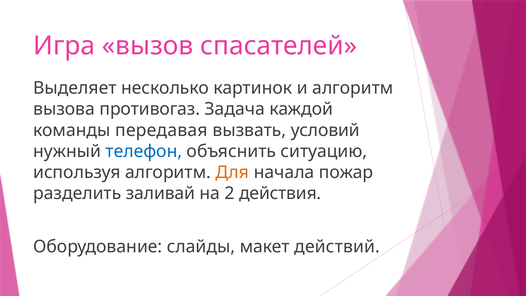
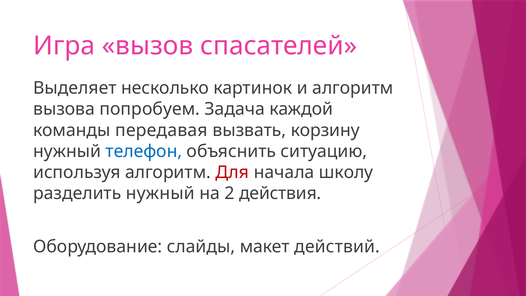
противогаз: противогаз -> попробуем
условий: условий -> корзину
Для colour: orange -> red
пожар: пожар -> школу
разделить заливай: заливай -> нужный
